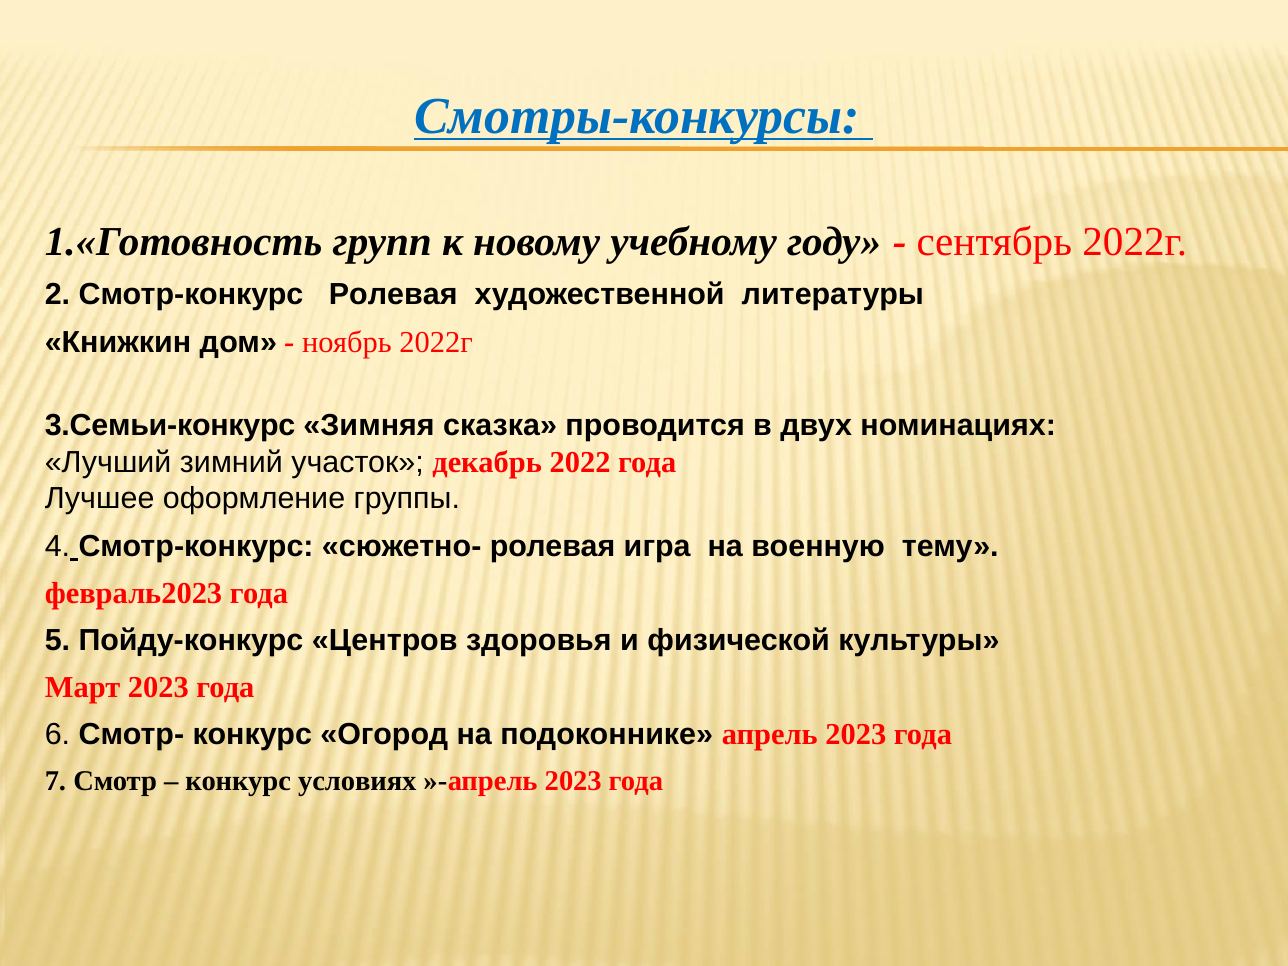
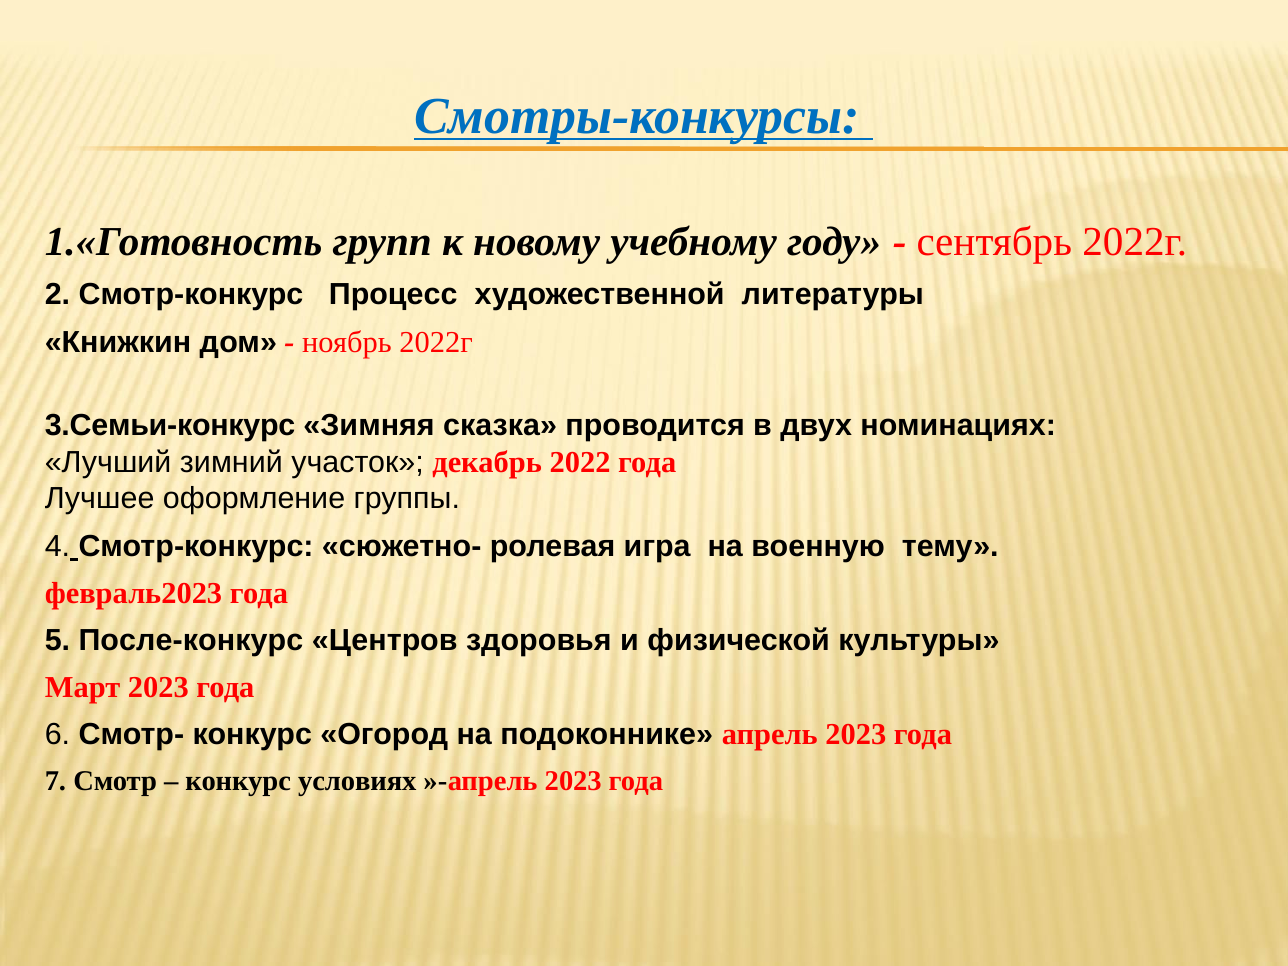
Смотр-конкурс Ролевая: Ролевая -> Процесс
Пойду-конкурс: Пойду-конкурс -> После-конкурс
